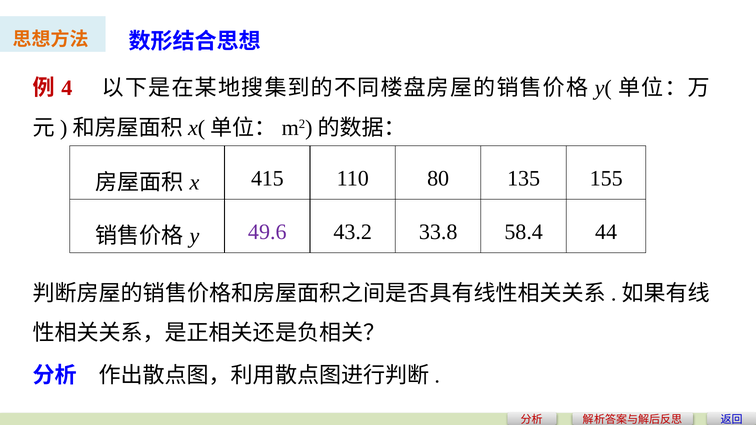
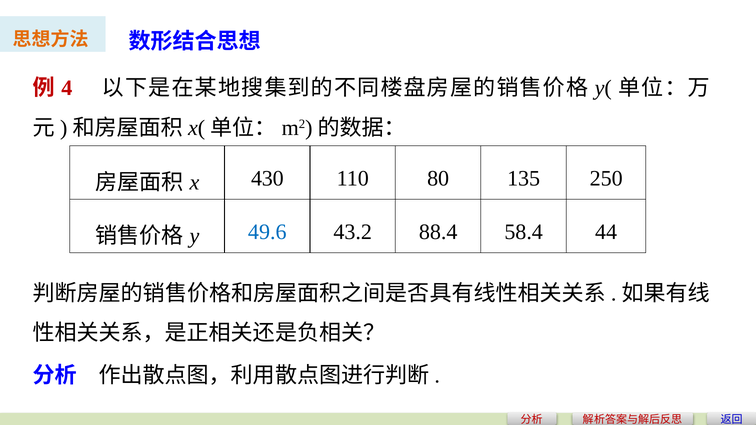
415: 415 -> 430
155: 155 -> 250
49.6 colour: purple -> blue
33.8: 33.8 -> 88.4
